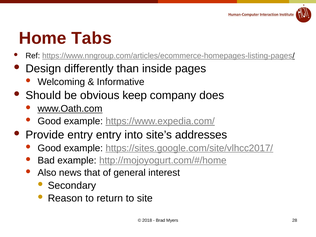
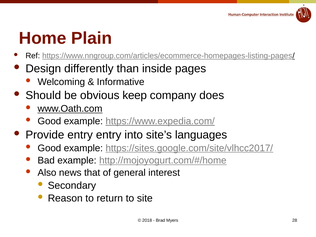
Tabs: Tabs -> Plain
addresses: addresses -> languages
